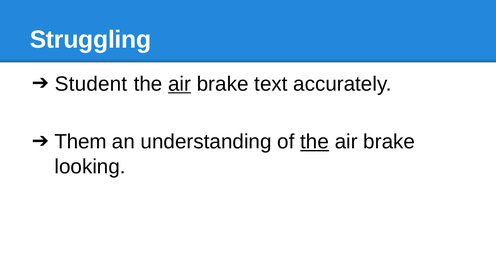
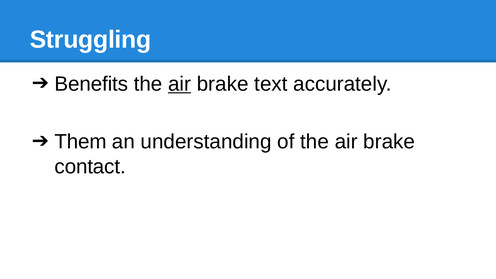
Student: Student -> Benefits
the at (315, 142) underline: present -> none
looking: looking -> contact
